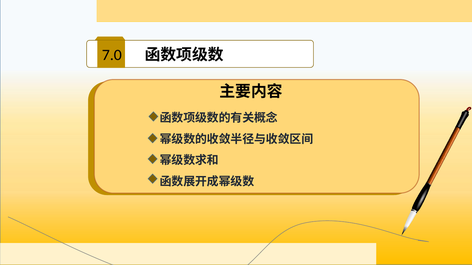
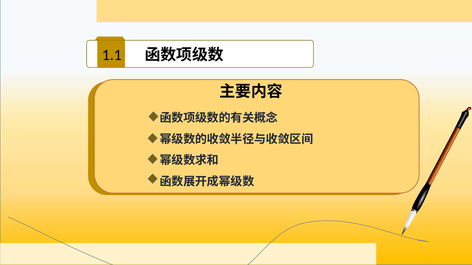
7.0: 7.0 -> 1.1
